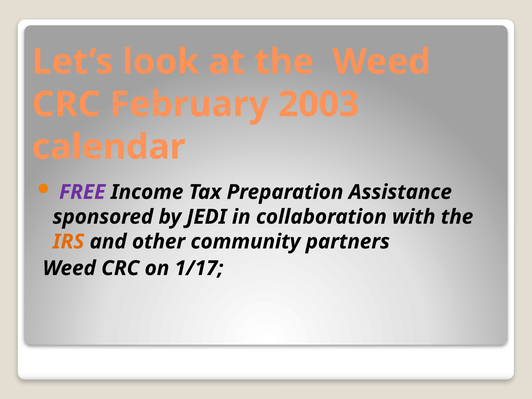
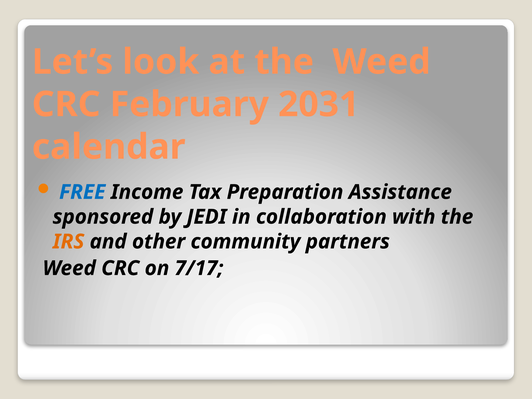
2003: 2003 -> 2031
FREE colour: purple -> blue
1/17: 1/17 -> 7/17
